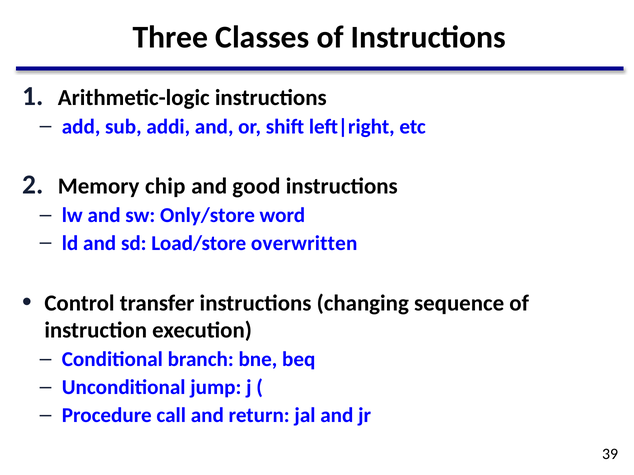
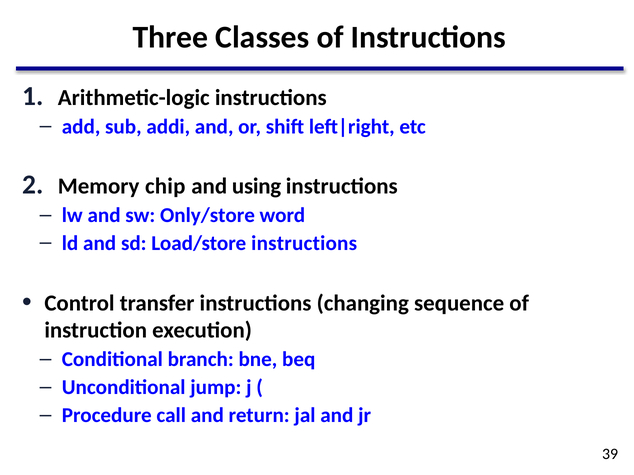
good: good -> using
Load/store overwritten: overwritten -> instructions
